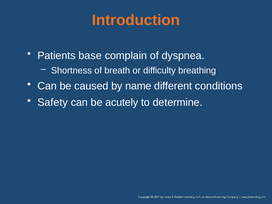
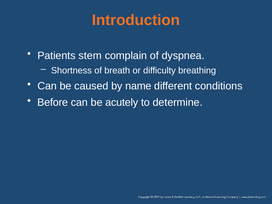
base: base -> stem
Safety: Safety -> Before
